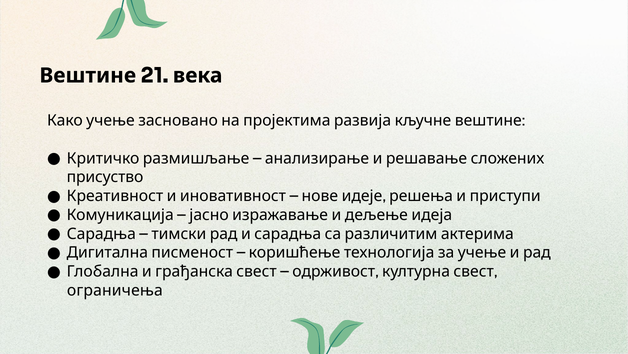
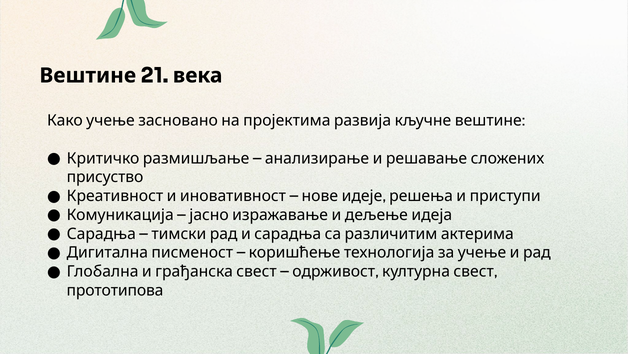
ограничења: ограничења -> прототипова
